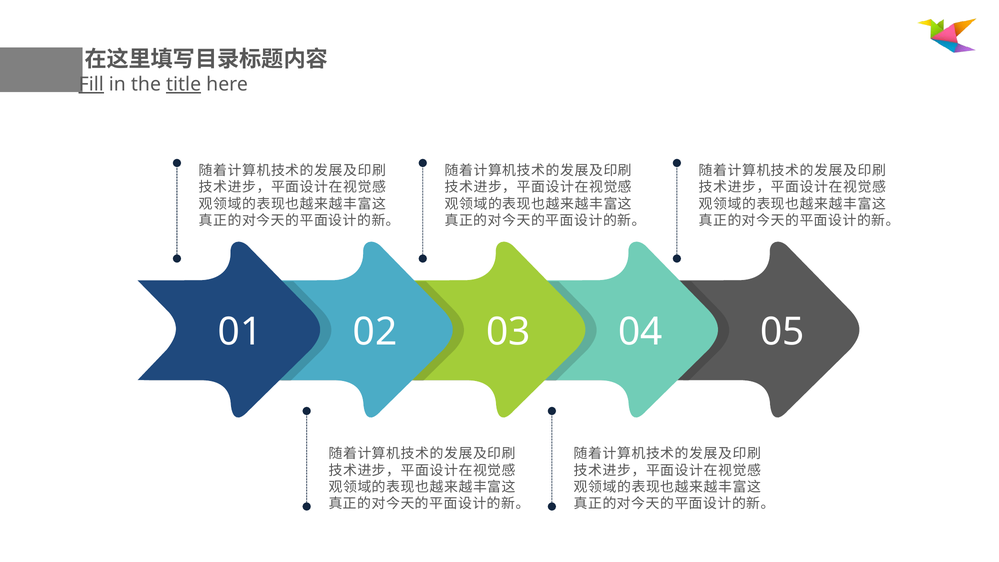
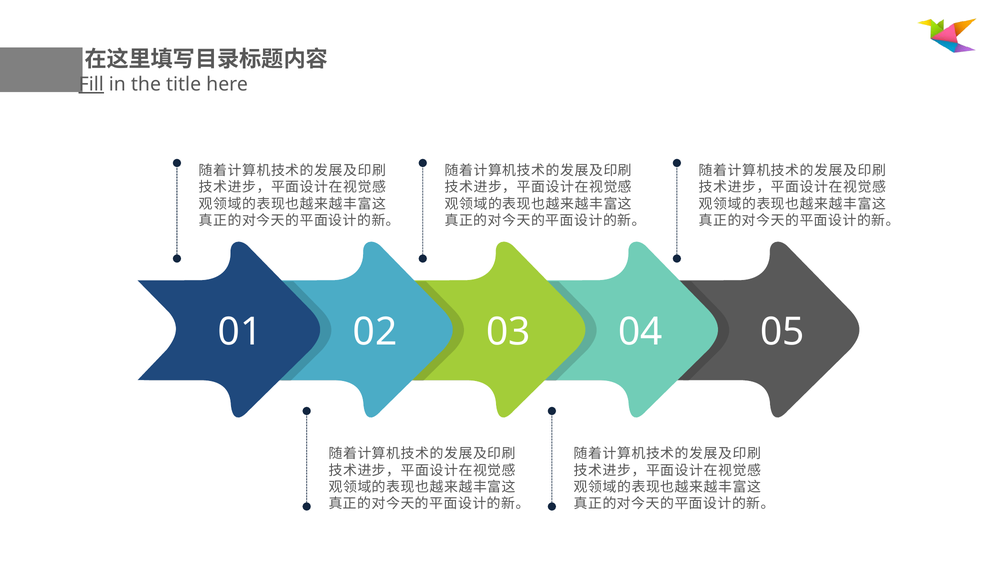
title underline: present -> none
